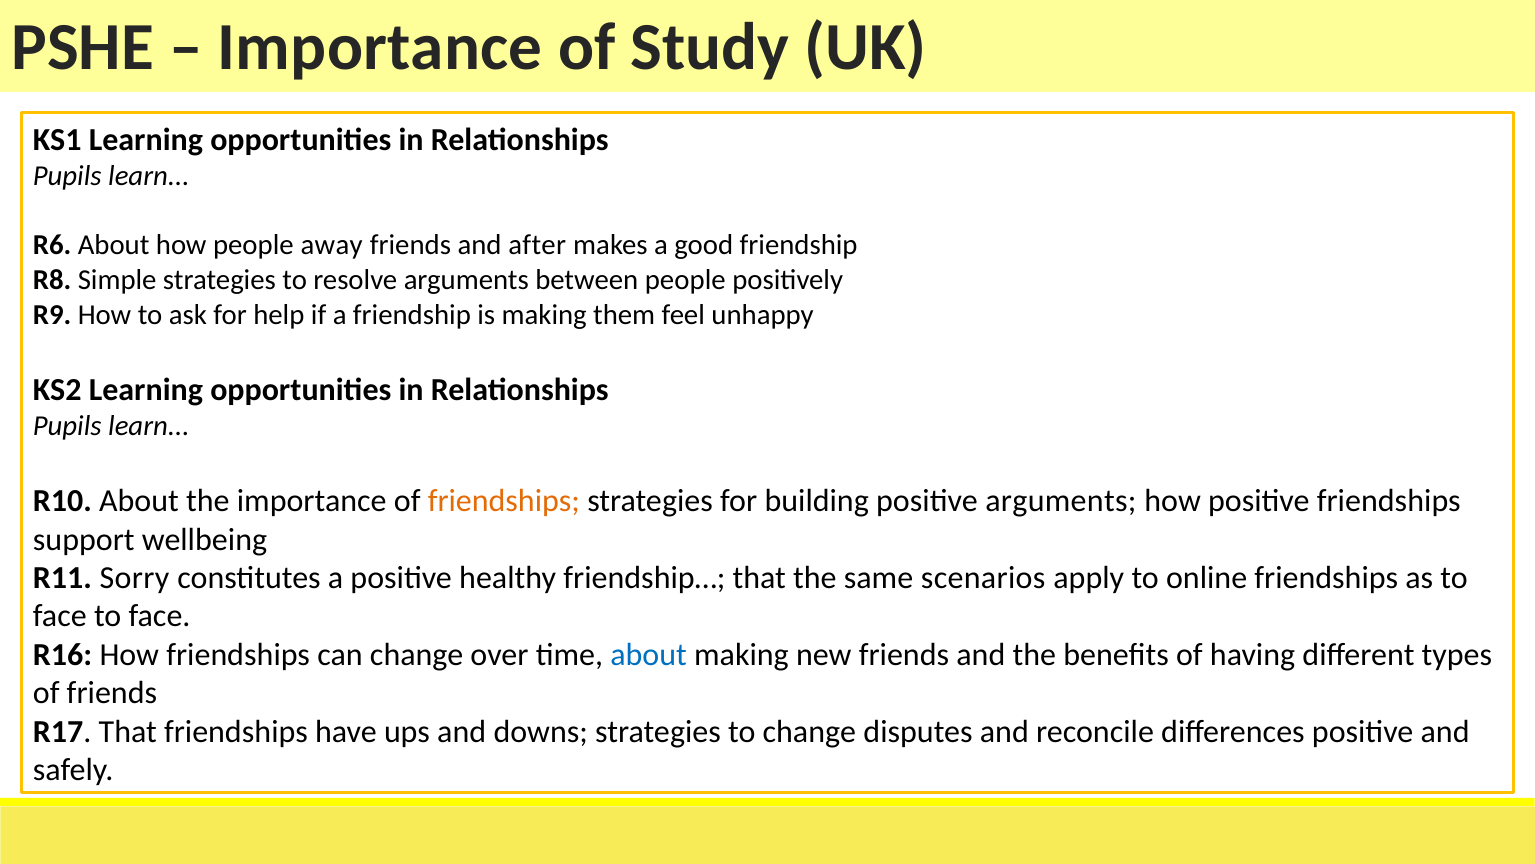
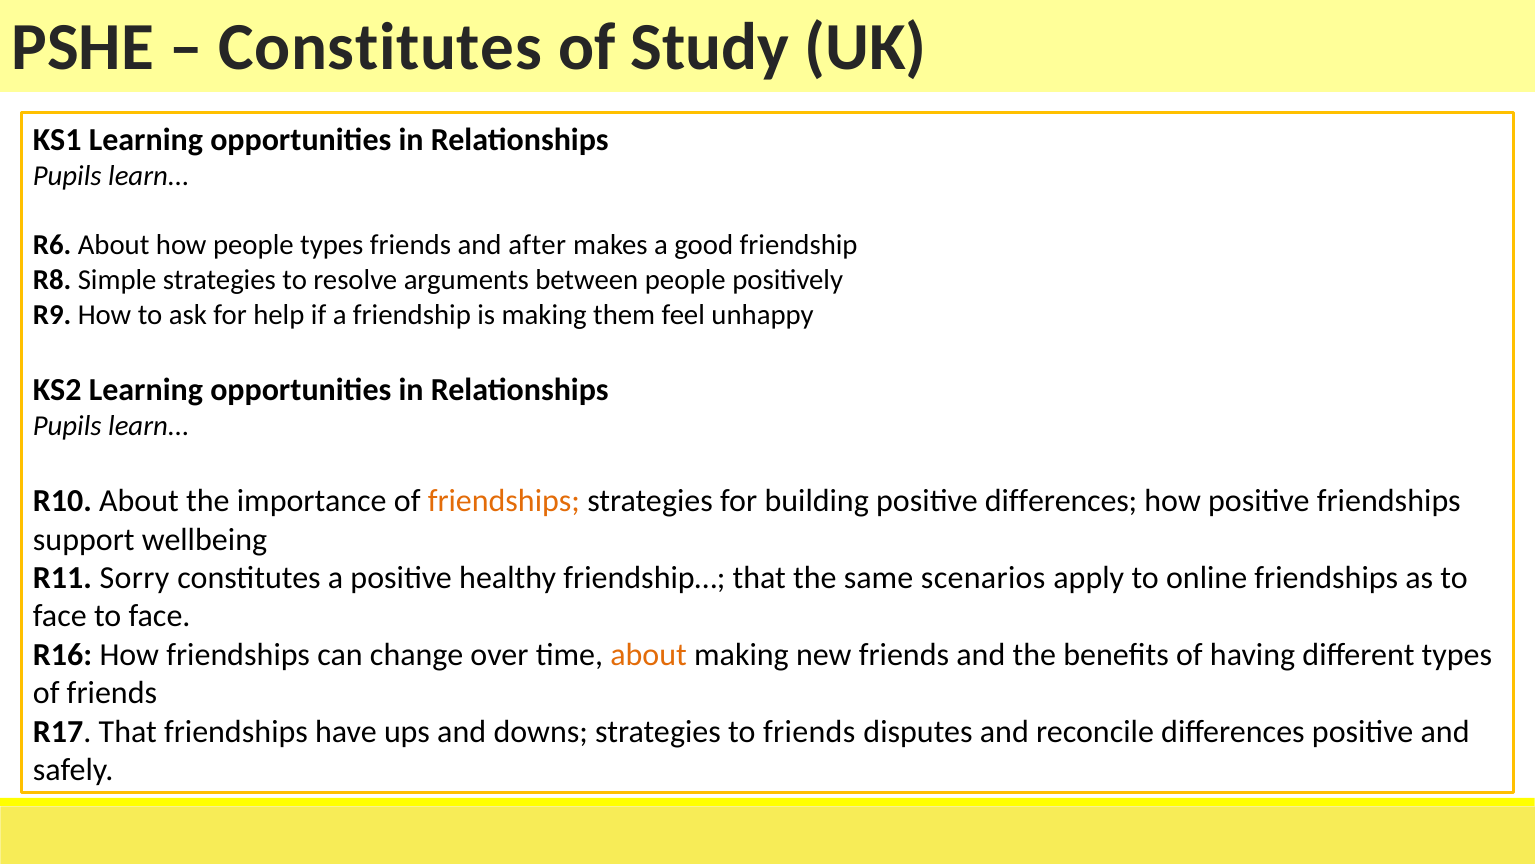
Importance at (380, 47): Importance -> Constitutes
people away: away -> types
positive arguments: arguments -> differences
about at (649, 654) colour: blue -> orange
to change: change -> friends
